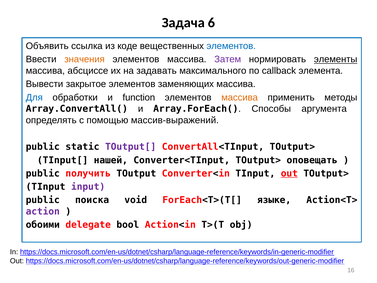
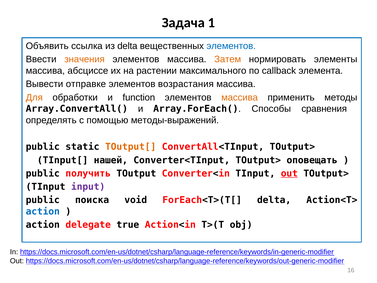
6: 6 -> 1
из коде: коде -> delta
Затем colour: purple -> orange
элементы underline: present -> none
задавать: задавать -> растении
закрытое: закрытое -> отправке
заменяющих: заменяющих -> возрастания
Для colour: blue -> orange
аргумента: аргумента -> сравнения
массив-выражений: массив-выражений -> методы-выражений
TOutput[ colour: purple -> orange
ForEach<T>(T[ языке: языке -> delta
action at (43, 211) colour: purple -> blue
обоими at (43, 225): обоими -> action
bool: bool -> true
